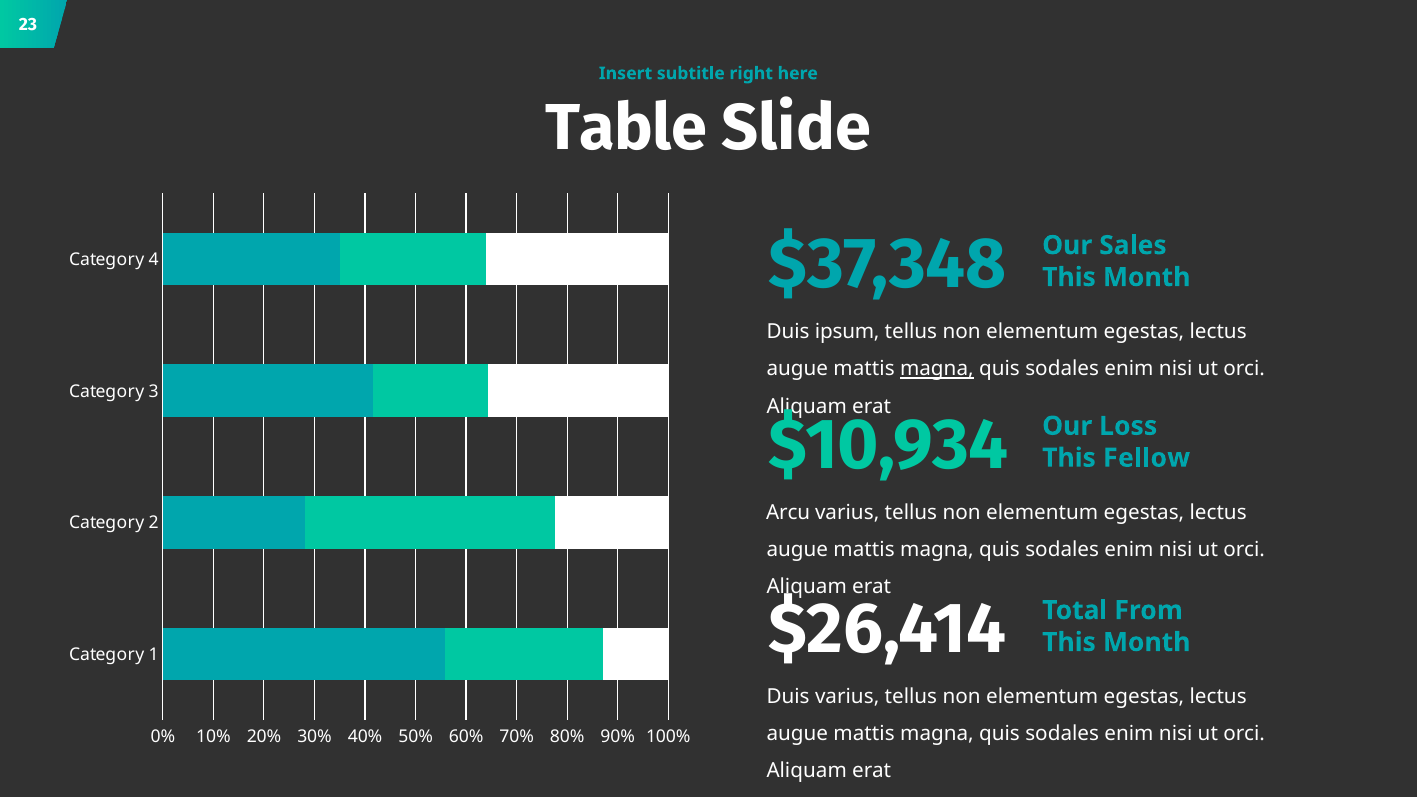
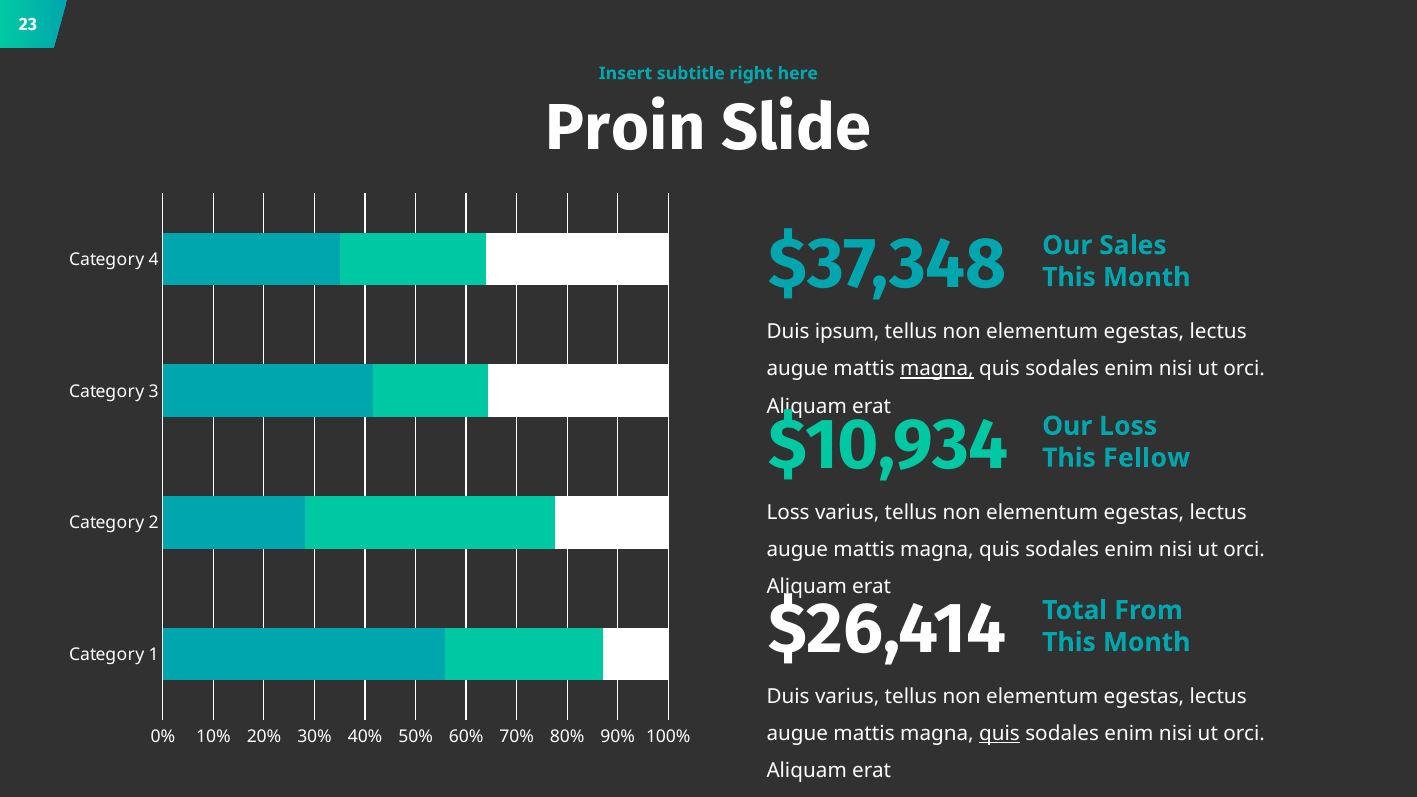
Table: Table -> Proin
Arcu at (788, 512): Arcu -> Loss
quis at (999, 734) underline: none -> present
